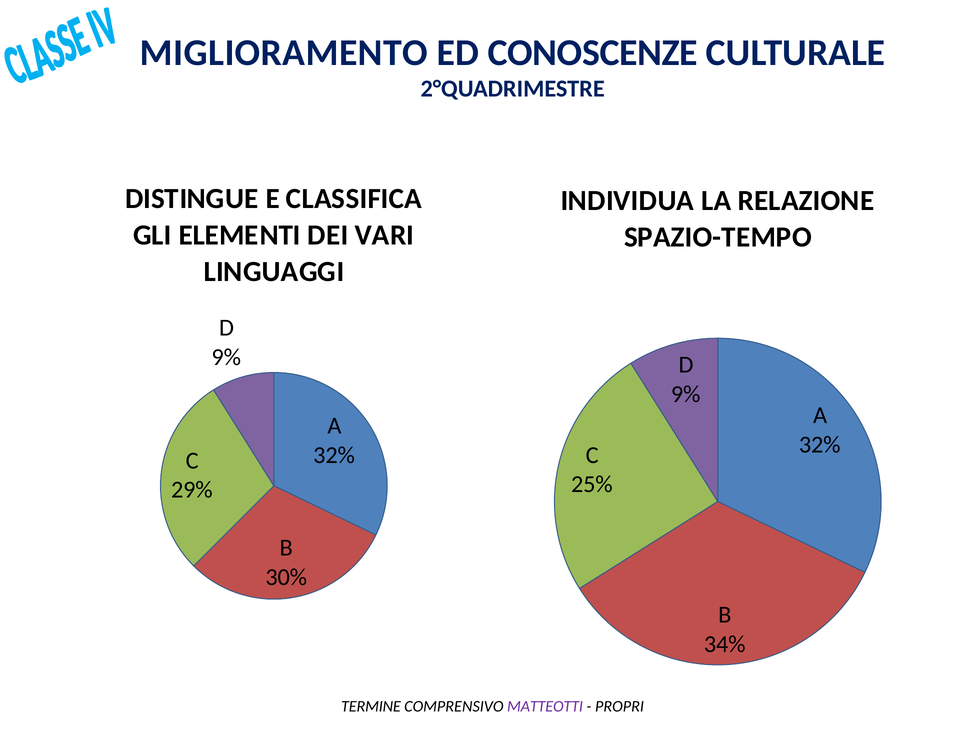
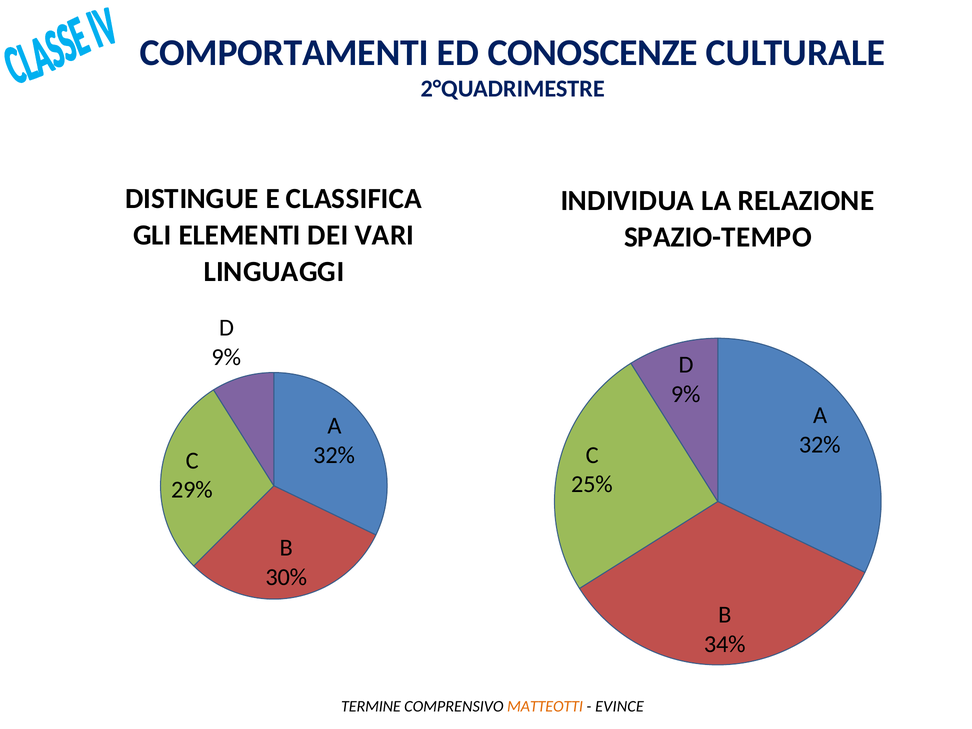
MIGLIORAMENTO: MIGLIORAMENTO -> COMPORTAMENTI
MATTEOTTI colour: purple -> orange
PROPRI: PROPRI -> EVINCE
